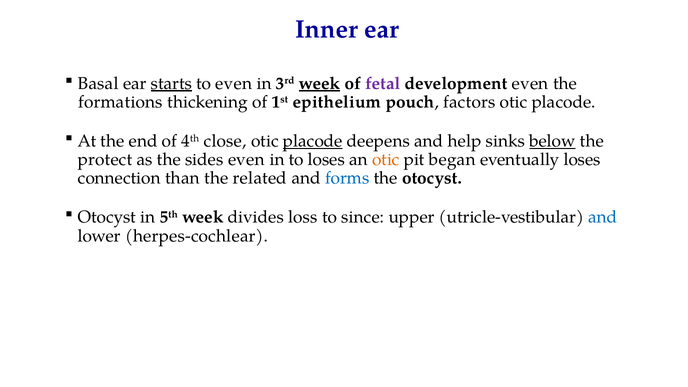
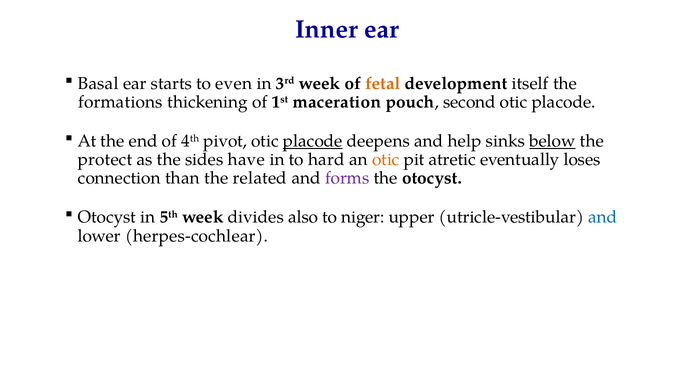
starts underline: present -> none
week at (320, 83) underline: present -> none
fetal colour: purple -> orange
development even: even -> itself
epithelium: epithelium -> maceration
factors: factors -> second
close: close -> pivot
sides even: even -> have
to loses: loses -> hard
began: began -> atretic
forms colour: blue -> purple
loss: loss -> also
since: since -> niger
